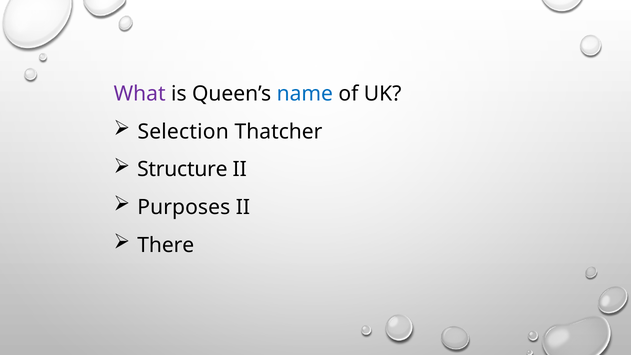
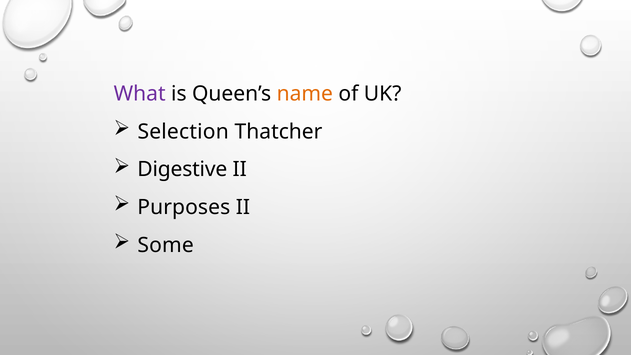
name colour: blue -> orange
Structure: Structure -> Digestive
There: There -> Some
